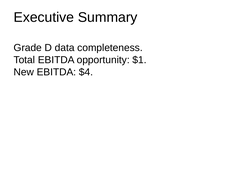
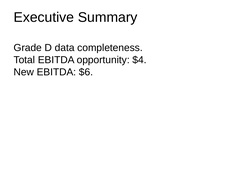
$1: $1 -> $4
$4: $4 -> $6
